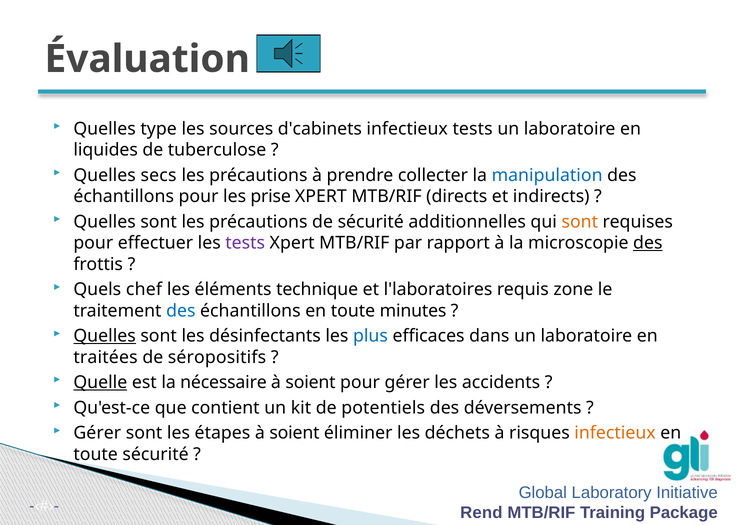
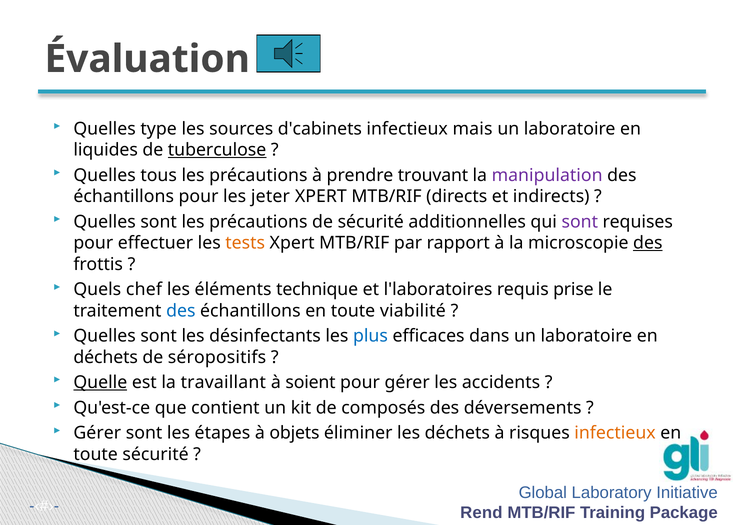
infectieux tests: tests -> mais
tuberculose underline: none -> present
secs: secs -> tous
collecter: collecter -> trouvant
manipulation colour: blue -> purple
prise: prise -> jeter
sont at (580, 222) colour: orange -> purple
tests at (245, 243) colour: purple -> orange
zone: zone -> prise
minutes: minutes -> viabilité
Quelles at (105, 336) underline: present -> none
traitées at (106, 357): traitées -> déchets
nécessaire: nécessaire -> travaillant
potentiels: potentiels -> composés
étapes à soient: soient -> objets
